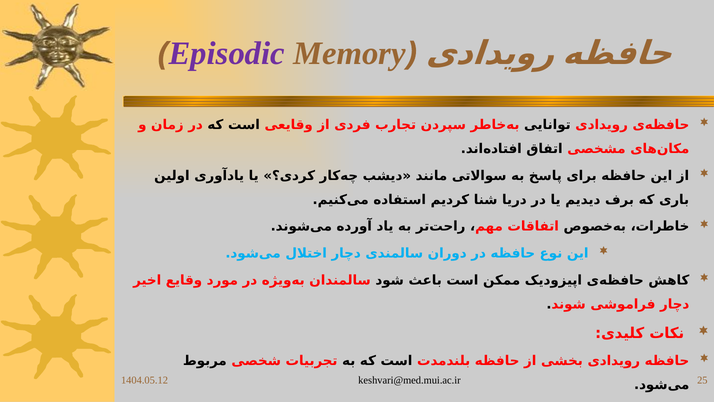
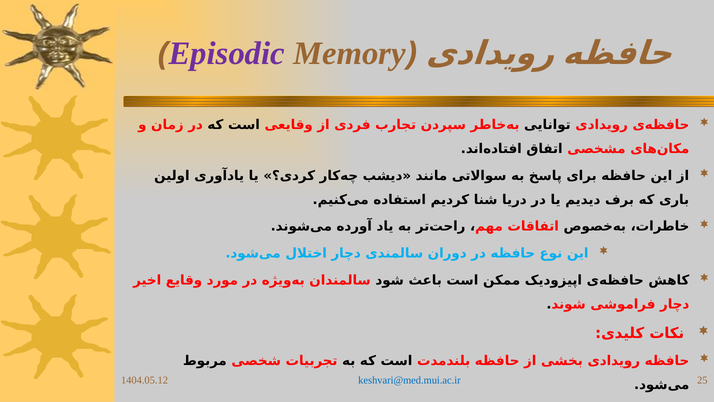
keshvari@med.mui.ac.ir colour: black -> blue
